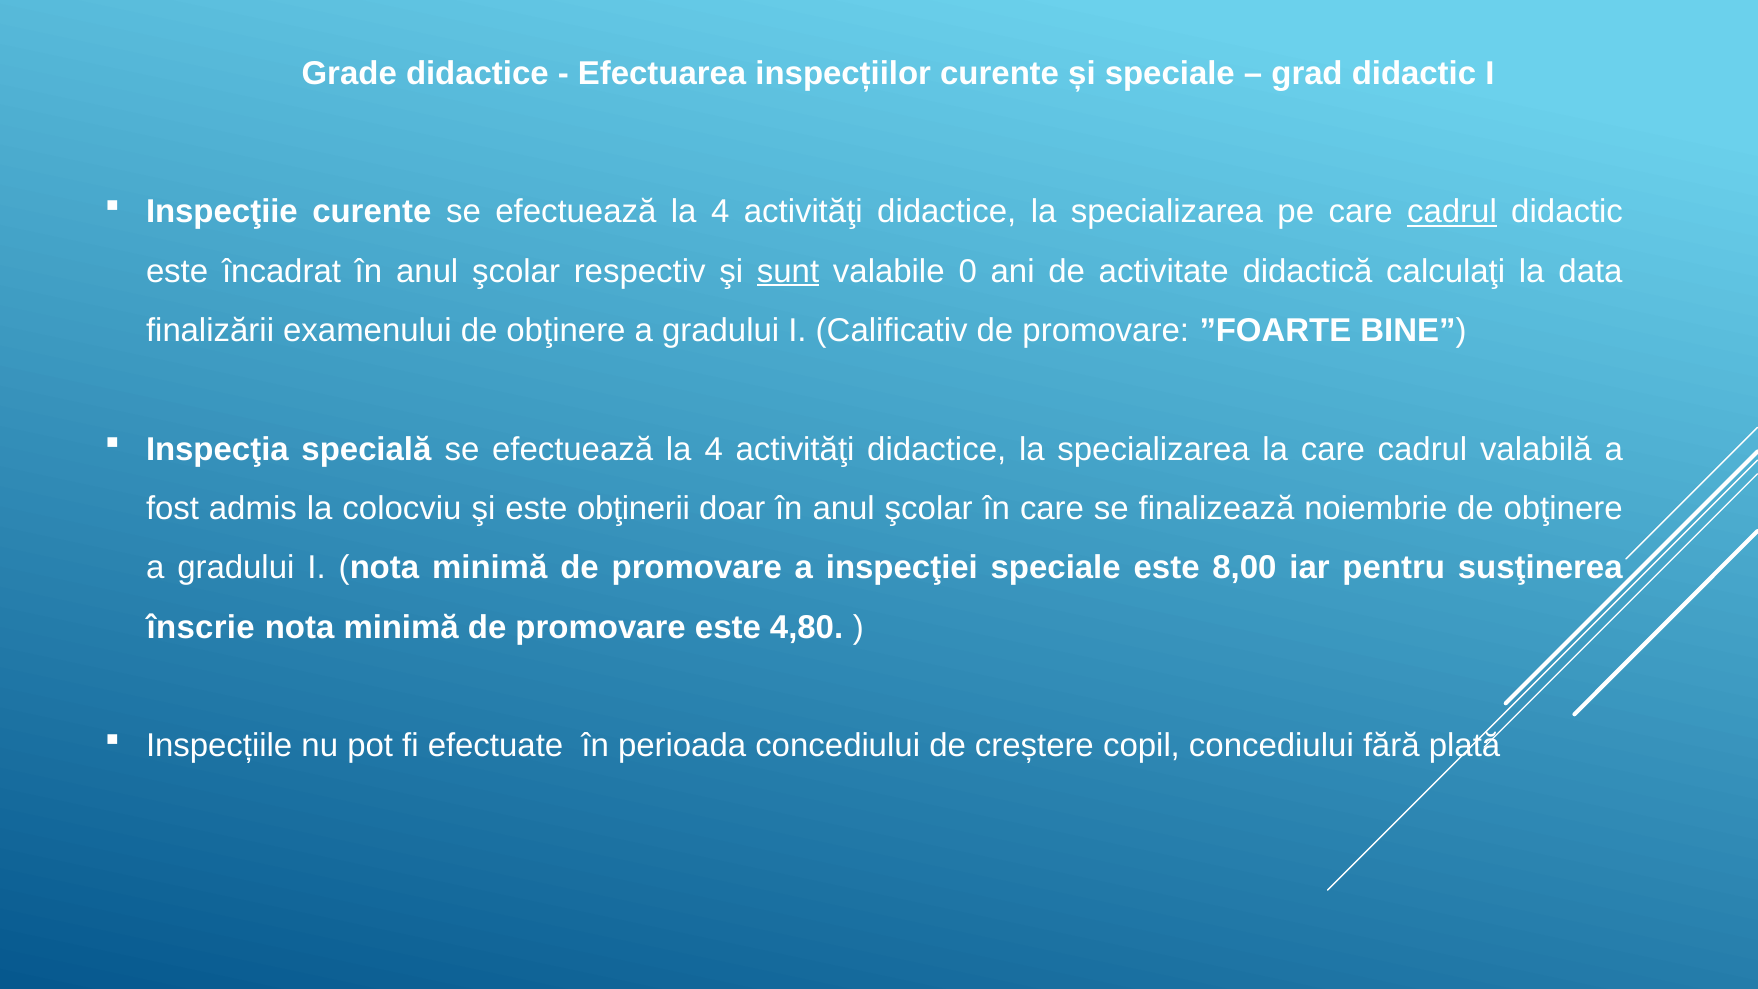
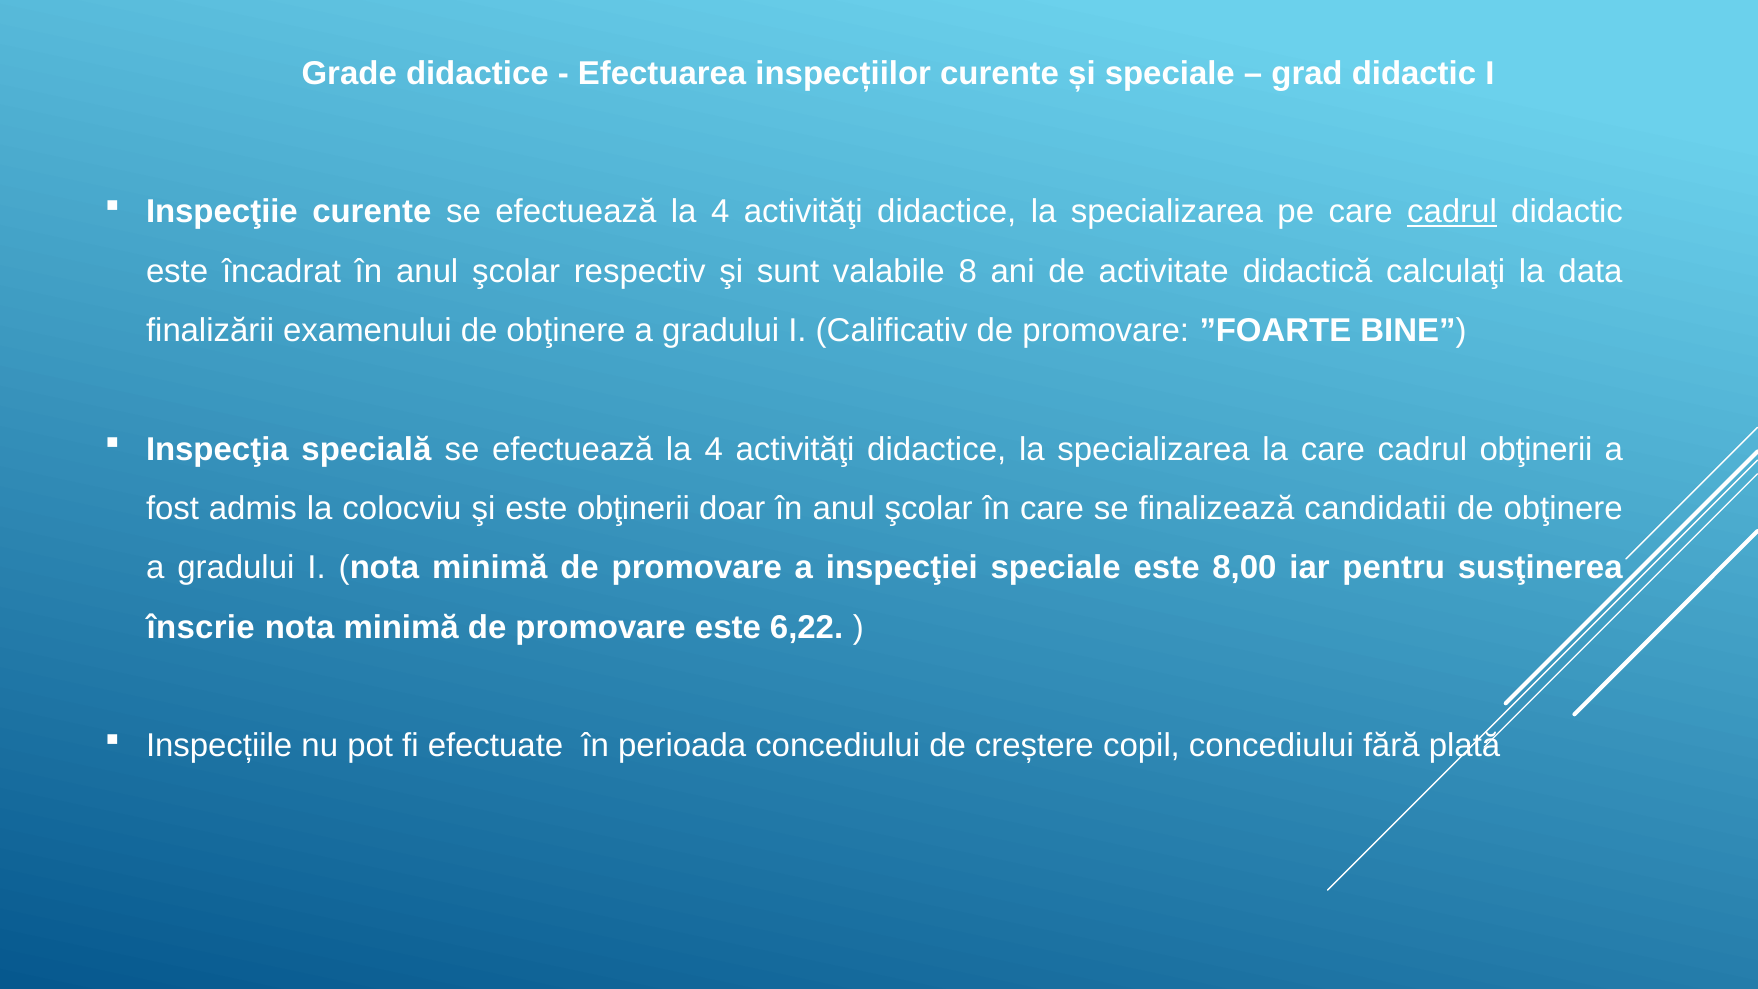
sunt underline: present -> none
0: 0 -> 8
cadrul valabilă: valabilă -> obţinerii
noiembrie: noiembrie -> candidatii
4,80: 4,80 -> 6,22
